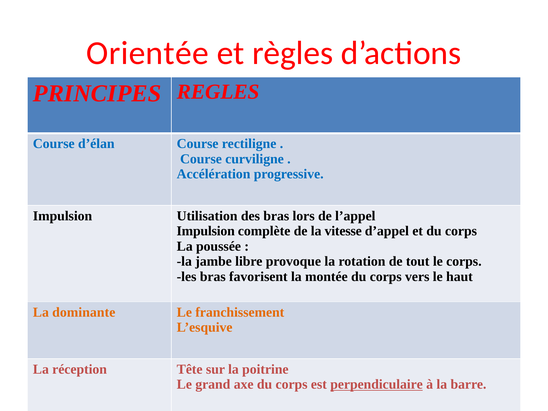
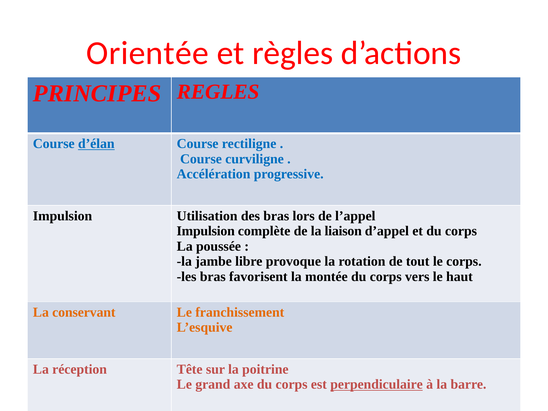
d’élan underline: none -> present
vitesse: vitesse -> liaison
dominante: dominante -> conservant
